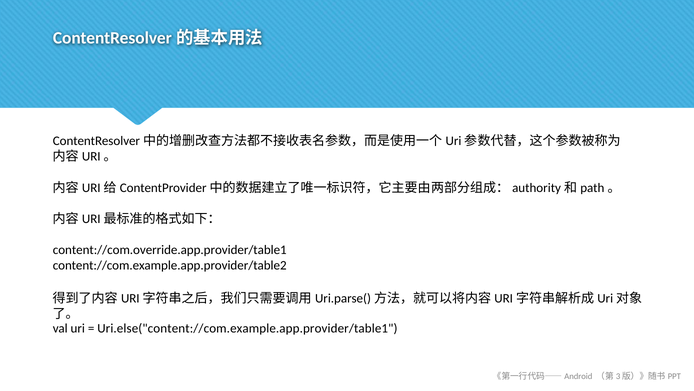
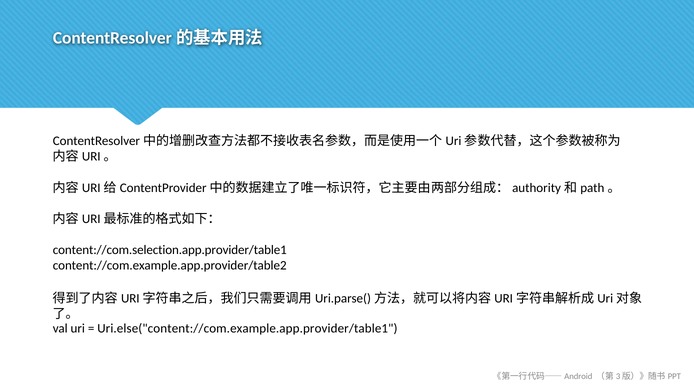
content://com.override.app.provider/table1: content://com.override.app.provider/table1 -> content://com.selection.app.provider/table1
